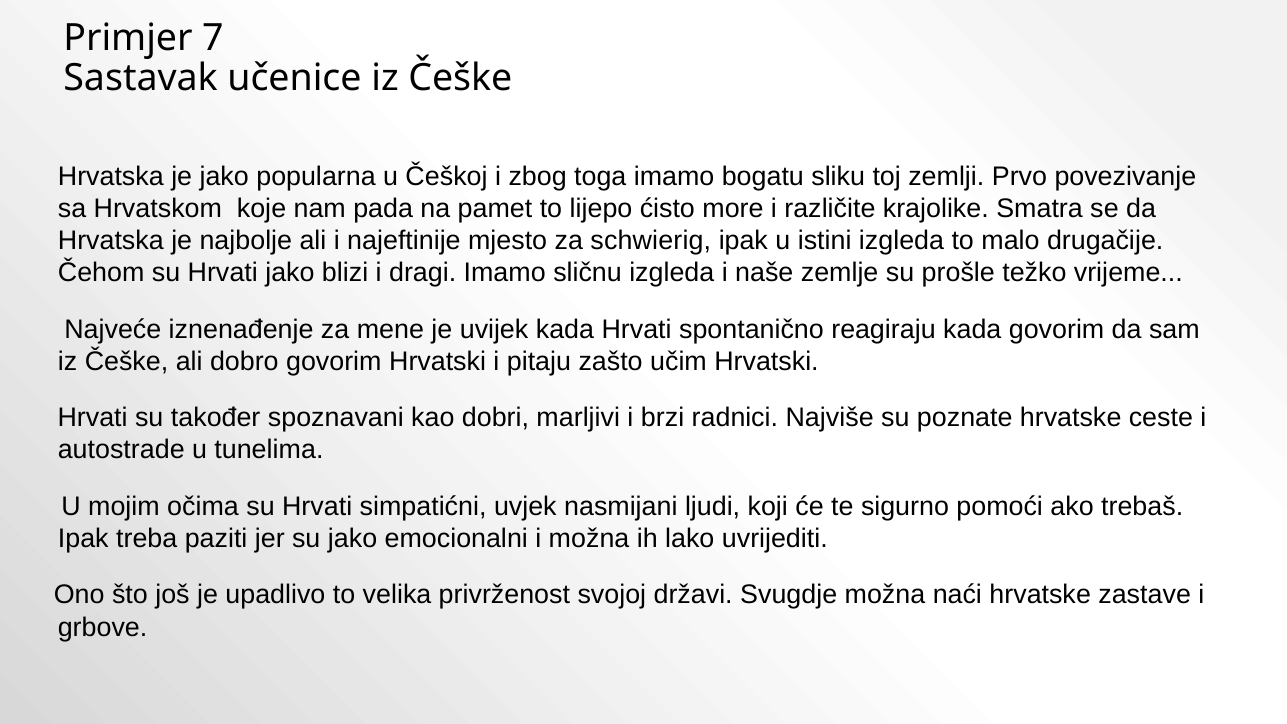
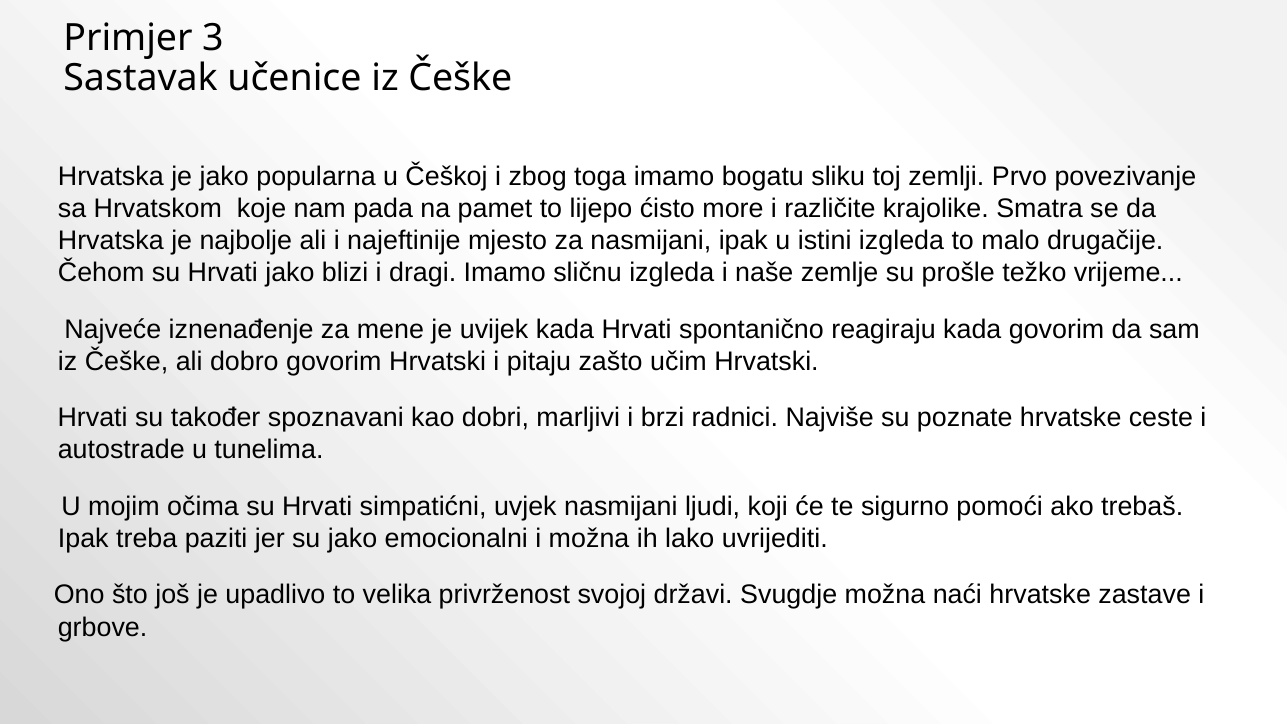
7: 7 -> 3
za schwierig: schwierig -> nasmijani
